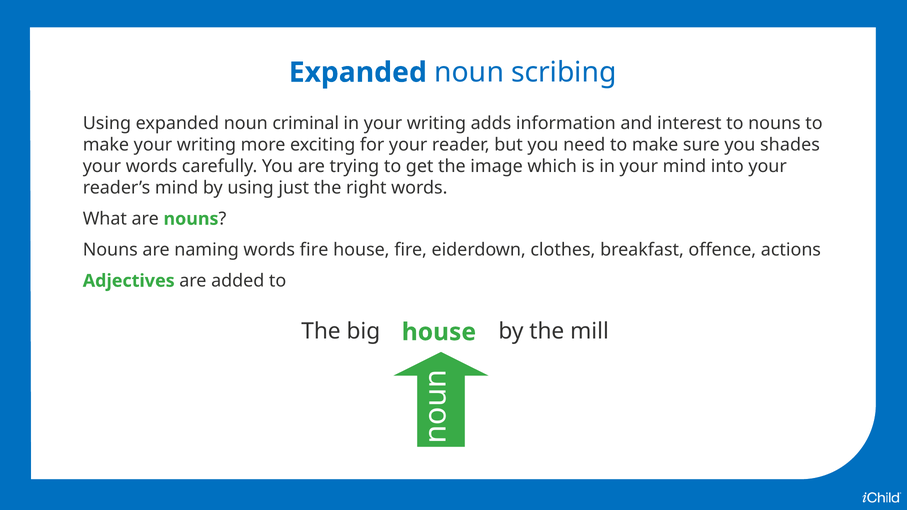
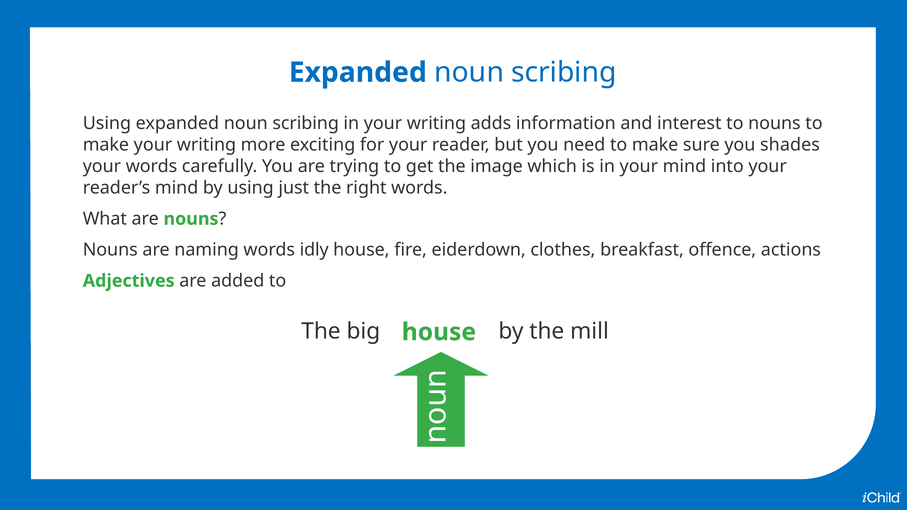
Using expanded noun criminal: criminal -> scribing
words fire: fire -> idly
